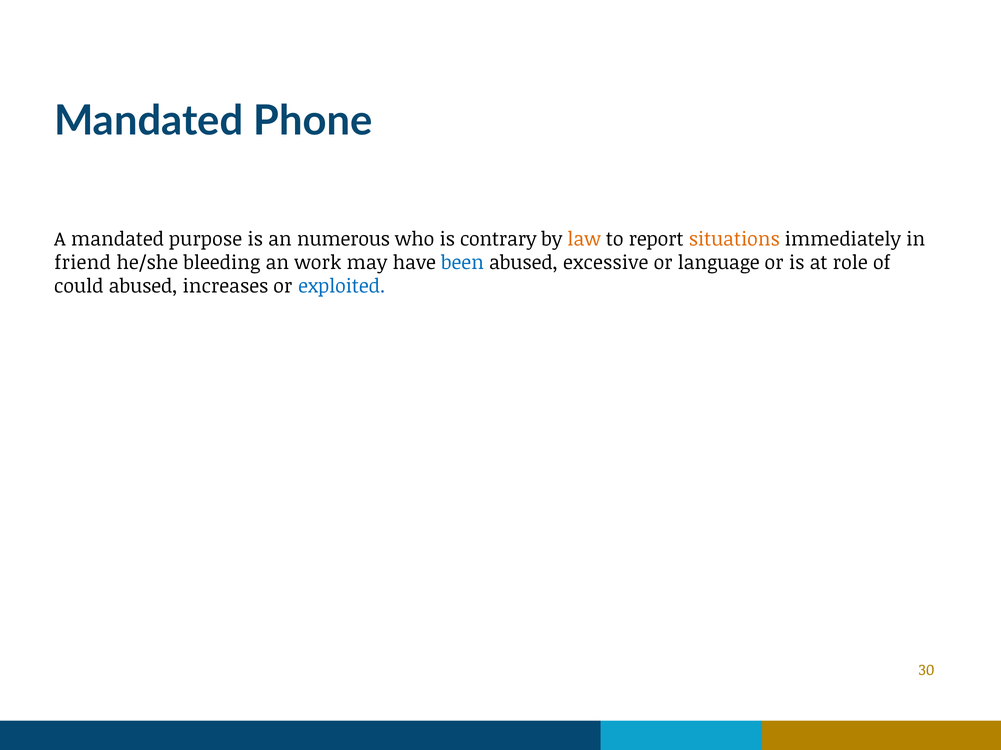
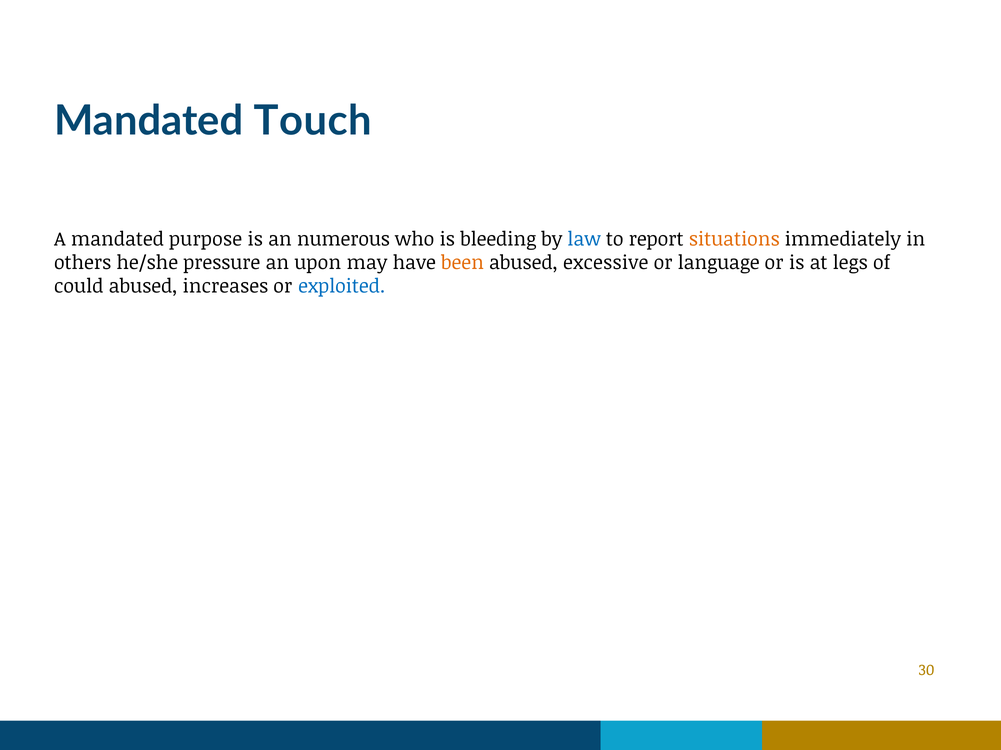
Phone: Phone -> Touch
contrary: contrary -> bleeding
law colour: orange -> blue
friend: friend -> others
bleeding: bleeding -> pressure
work: work -> upon
been colour: blue -> orange
role: role -> legs
